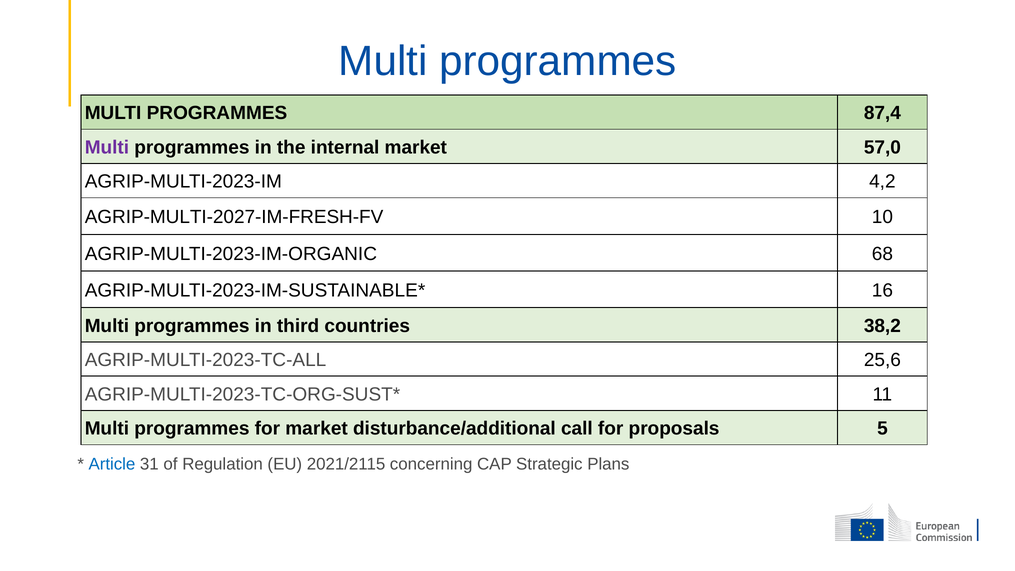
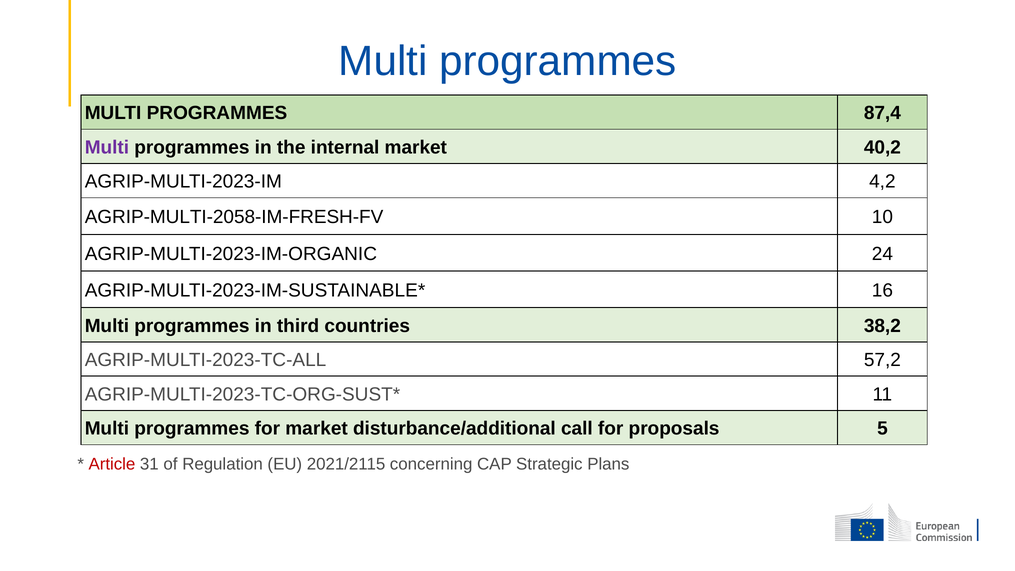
57,0: 57,0 -> 40,2
AGRIP-MULTI-2027-IM-FRESH-FV: AGRIP-MULTI-2027-IM-FRESH-FV -> AGRIP-MULTI-2058-IM-FRESH-FV
68: 68 -> 24
25,6: 25,6 -> 57,2
Article colour: blue -> red
